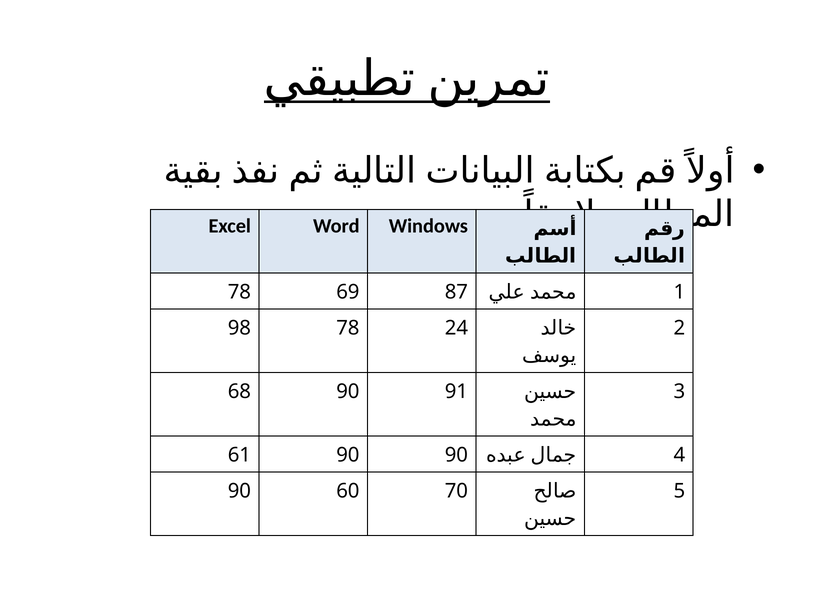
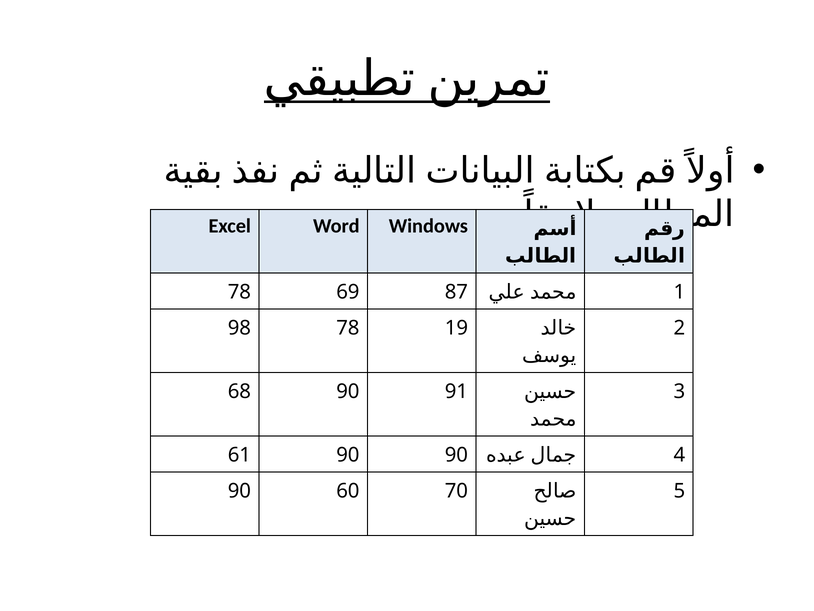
24: 24 -> 19
